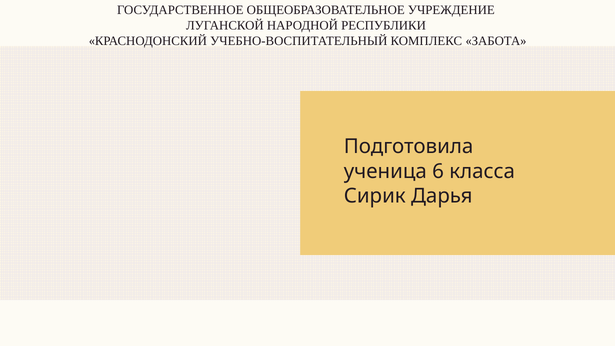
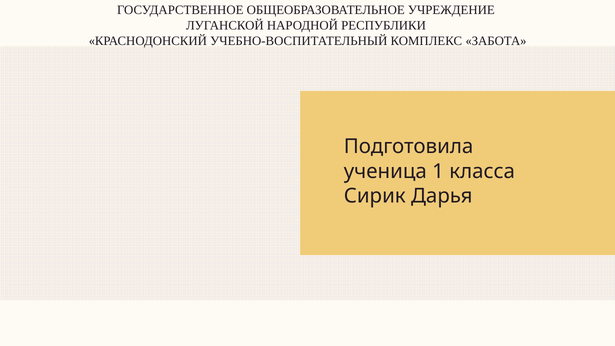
6: 6 -> 1
